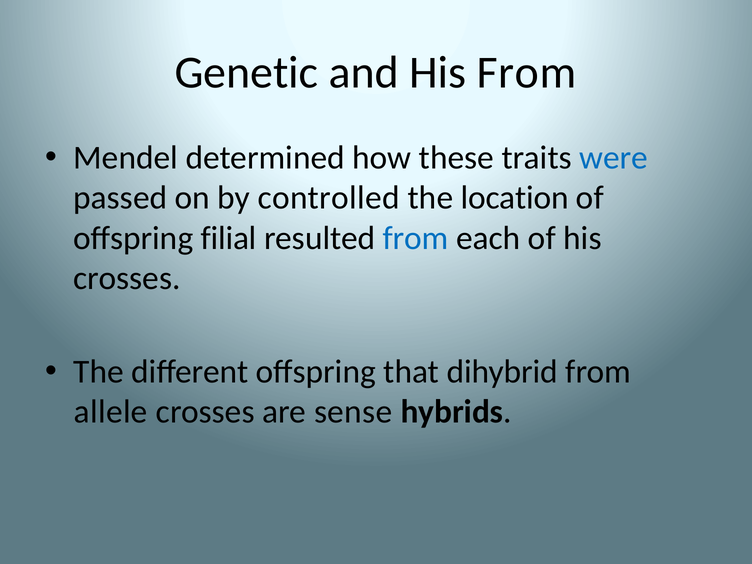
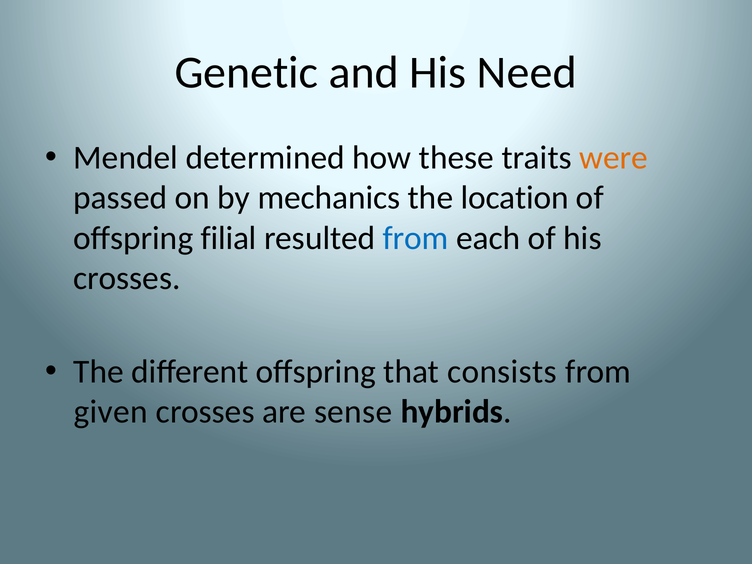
His From: From -> Need
were colour: blue -> orange
controlled: controlled -> mechanics
dihybrid: dihybrid -> consists
allele: allele -> given
